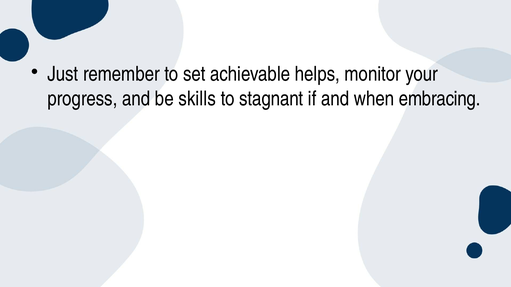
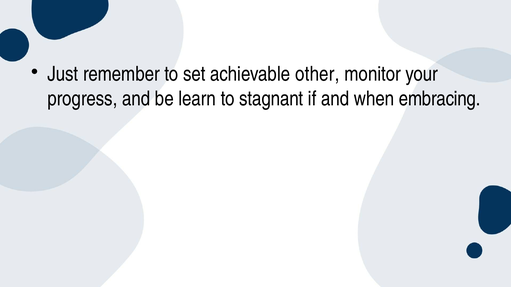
helps: helps -> other
skills: skills -> learn
